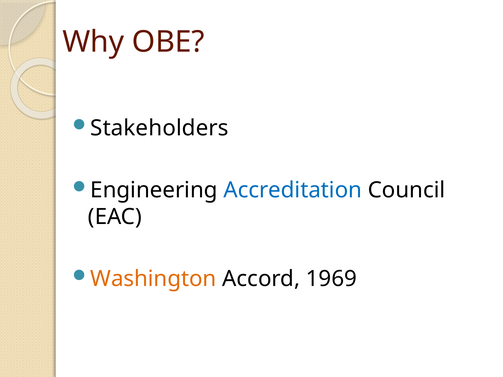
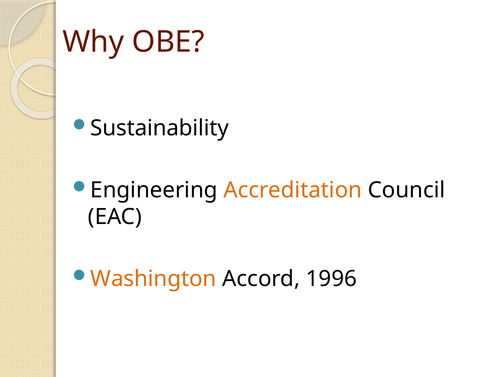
Stakeholders: Stakeholders -> Sustainability
Accreditation colour: blue -> orange
1969: 1969 -> 1996
